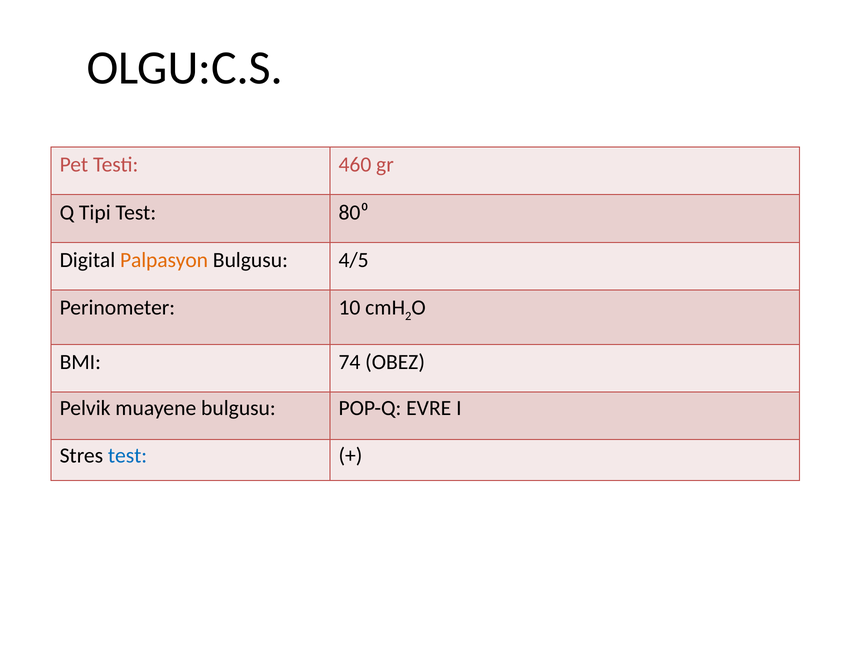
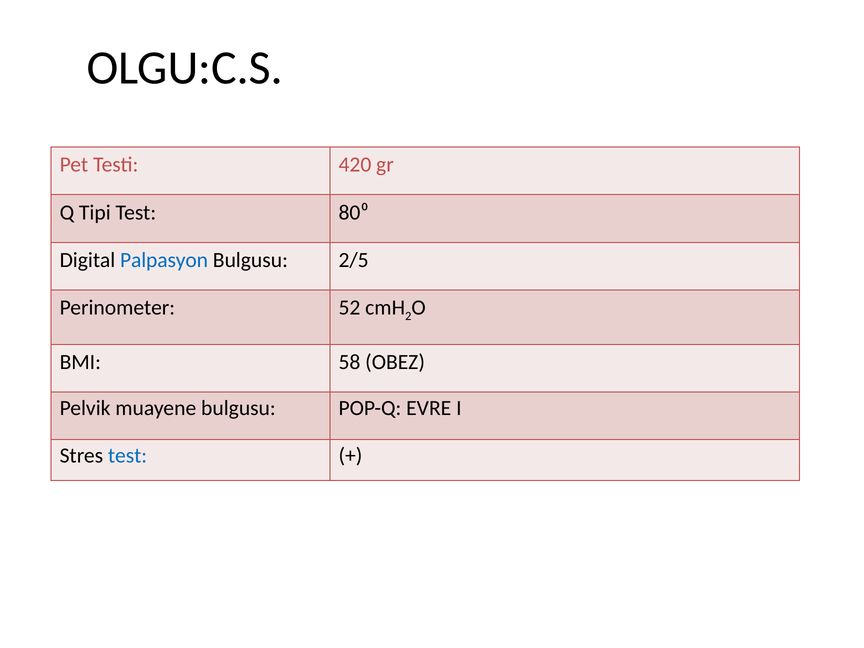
460: 460 -> 420
Palpasyon colour: orange -> blue
4/5: 4/5 -> 2/5
10: 10 -> 52
74: 74 -> 58
